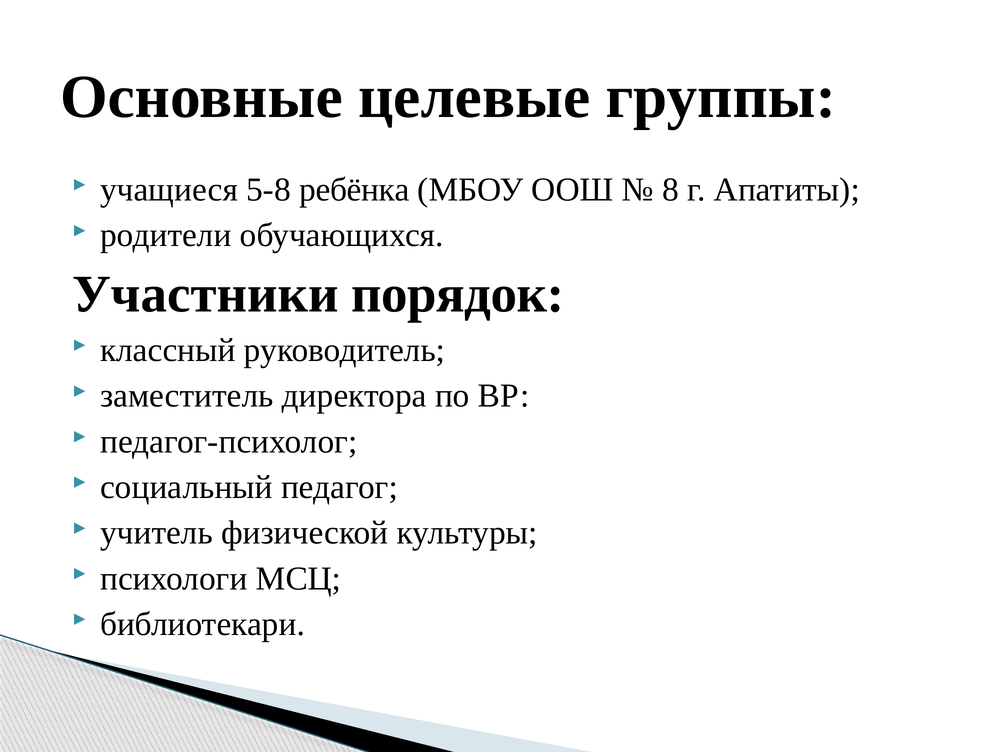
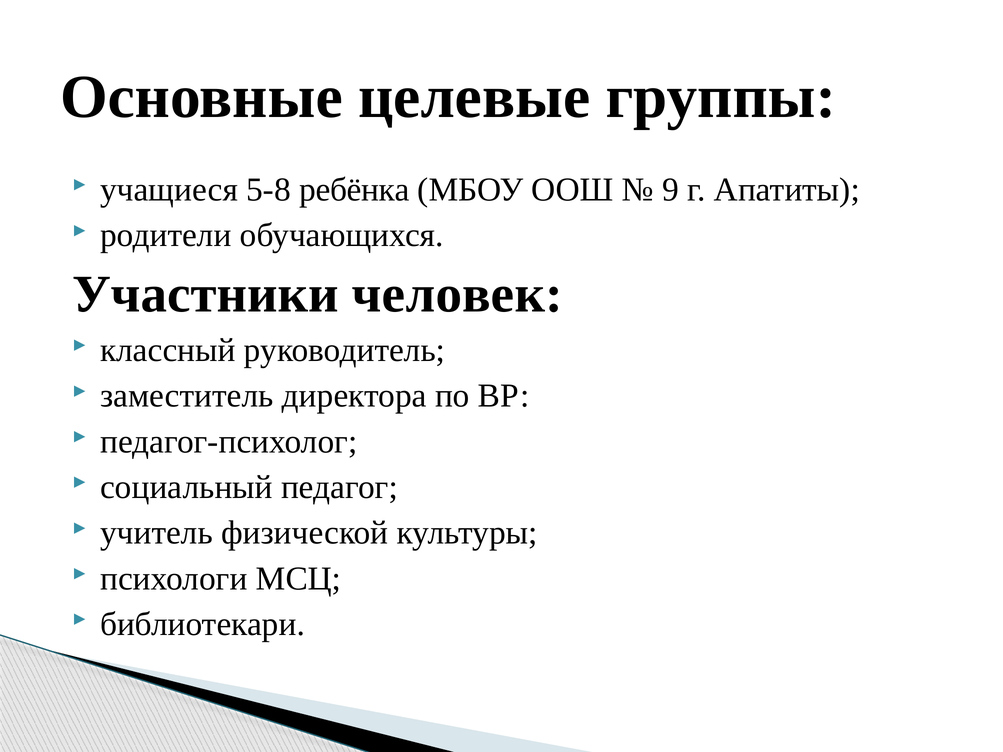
8: 8 -> 9
порядок: порядок -> человек
